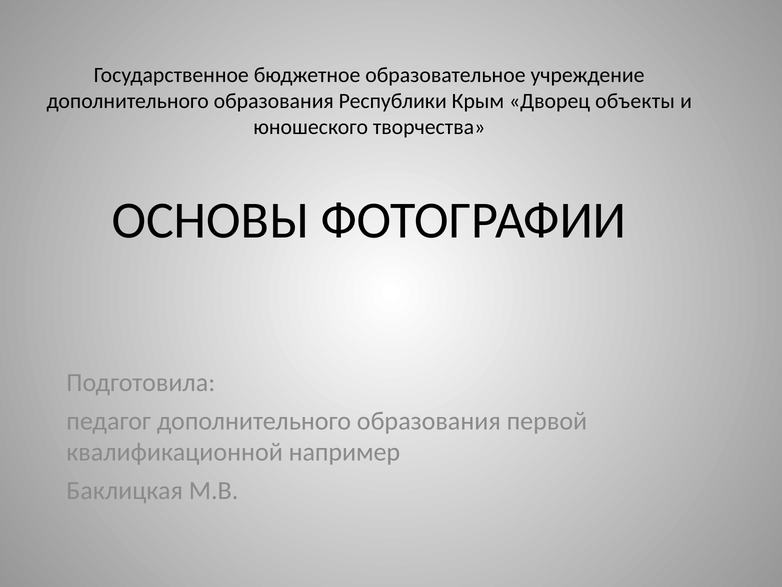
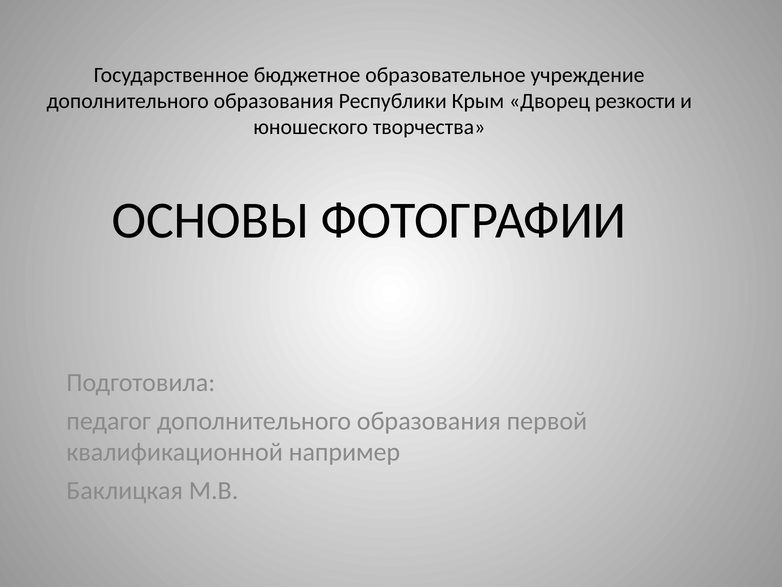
объекты: объекты -> резкости
